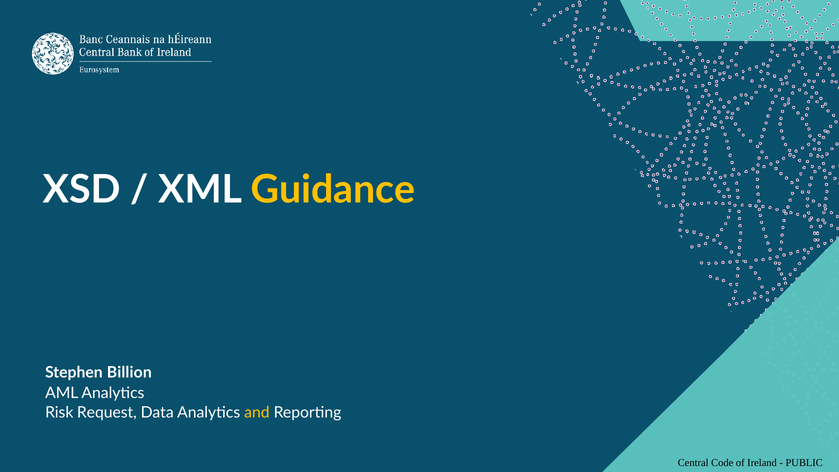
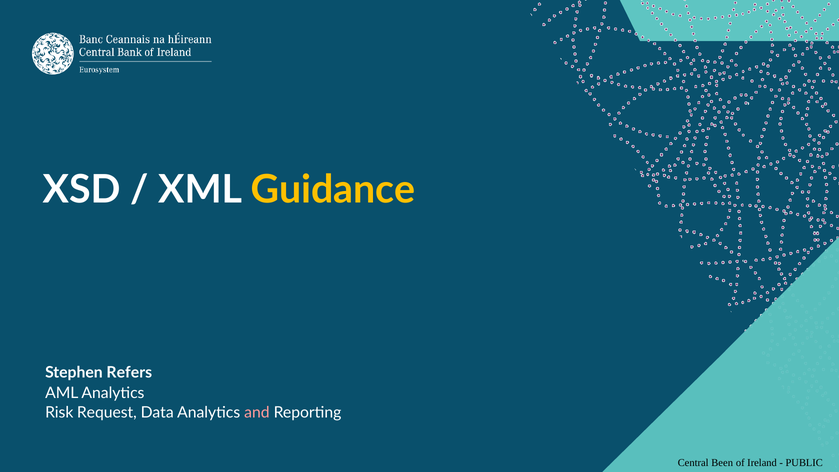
Billion: Billion -> Refers
and colour: yellow -> pink
Code: Code -> Been
